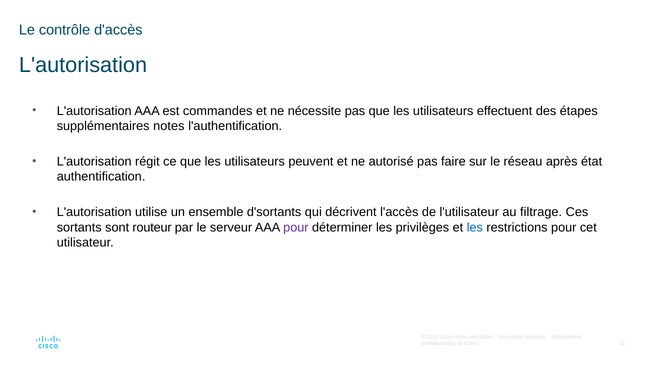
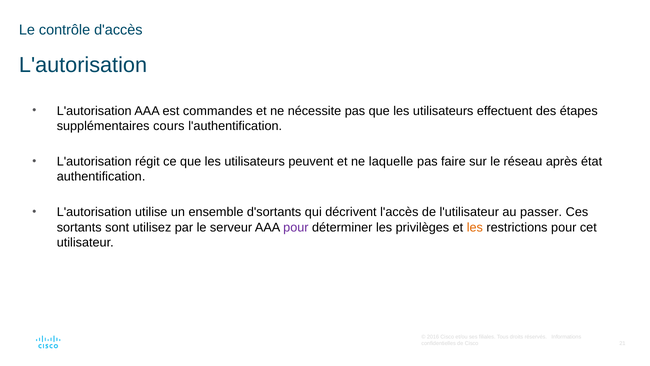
notes: notes -> cours
autorisé: autorisé -> laquelle
filtrage: filtrage -> passer
routeur: routeur -> utilisez
les at (475, 227) colour: blue -> orange
